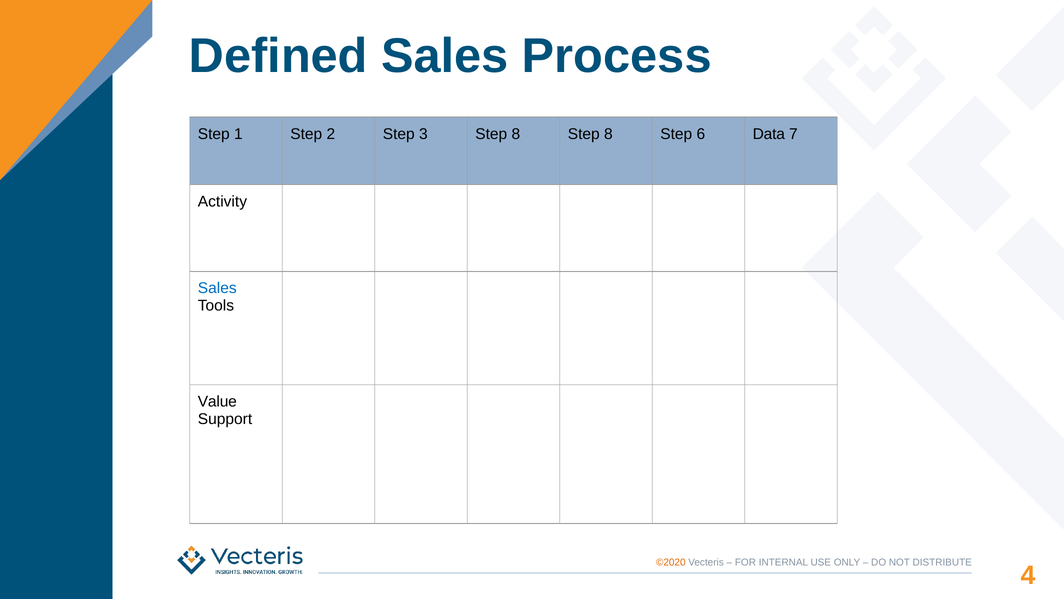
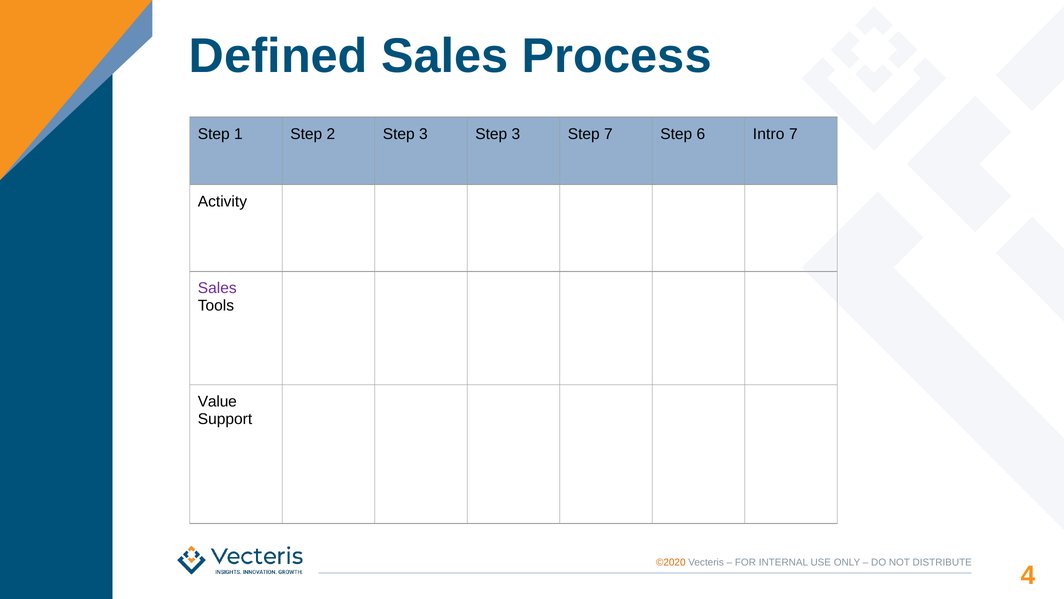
3 Step 8: 8 -> 3
8 at (608, 134): 8 -> 7
Data: Data -> Intro
Sales at (217, 288) colour: blue -> purple
